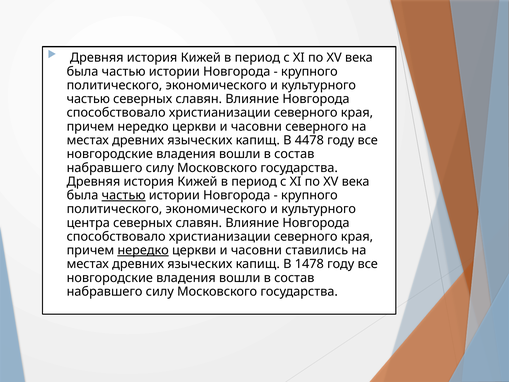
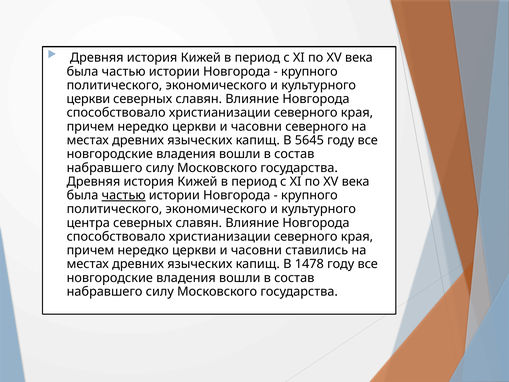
частью at (88, 99): частью -> церкви
4478: 4478 -> 5645
нередко at (143, 250) underline: present -> none
